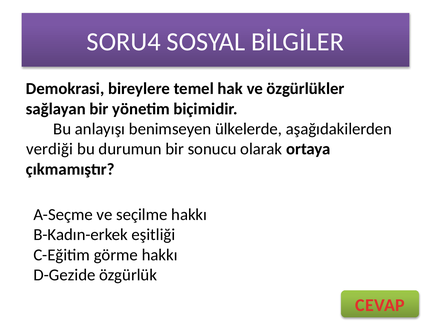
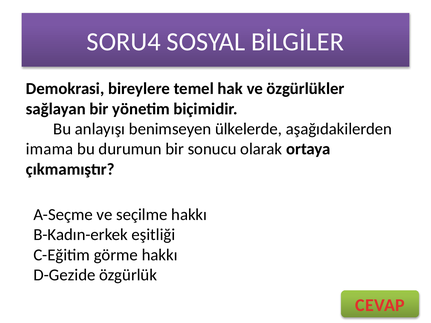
verdiği: verdiği -> imama
